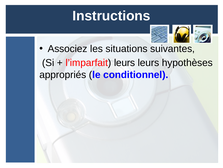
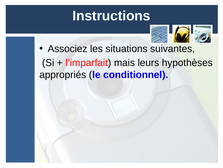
l’imparfait leurs: leurs -> mais
